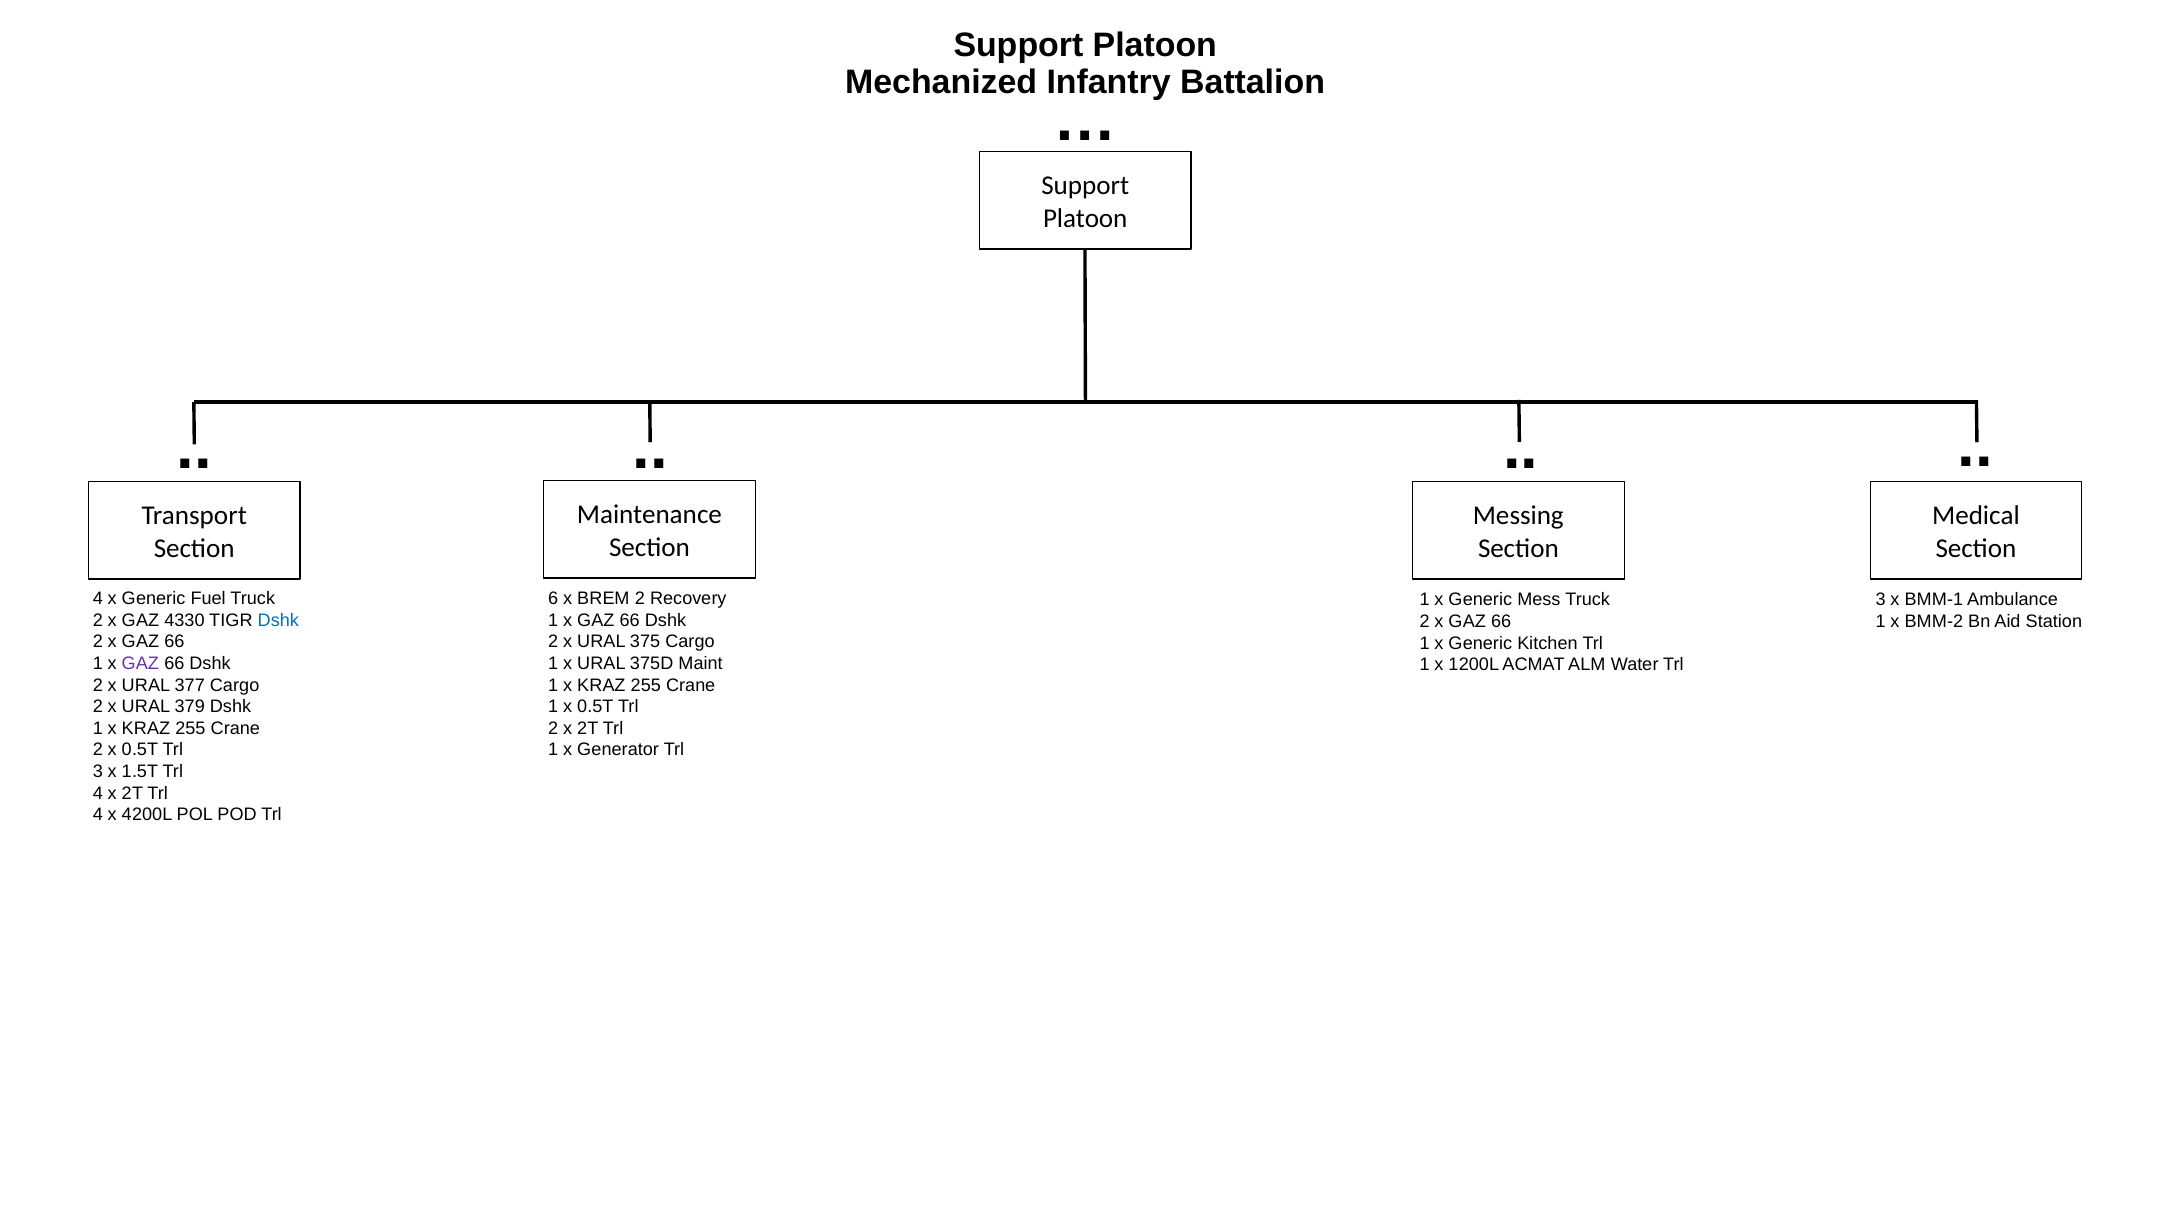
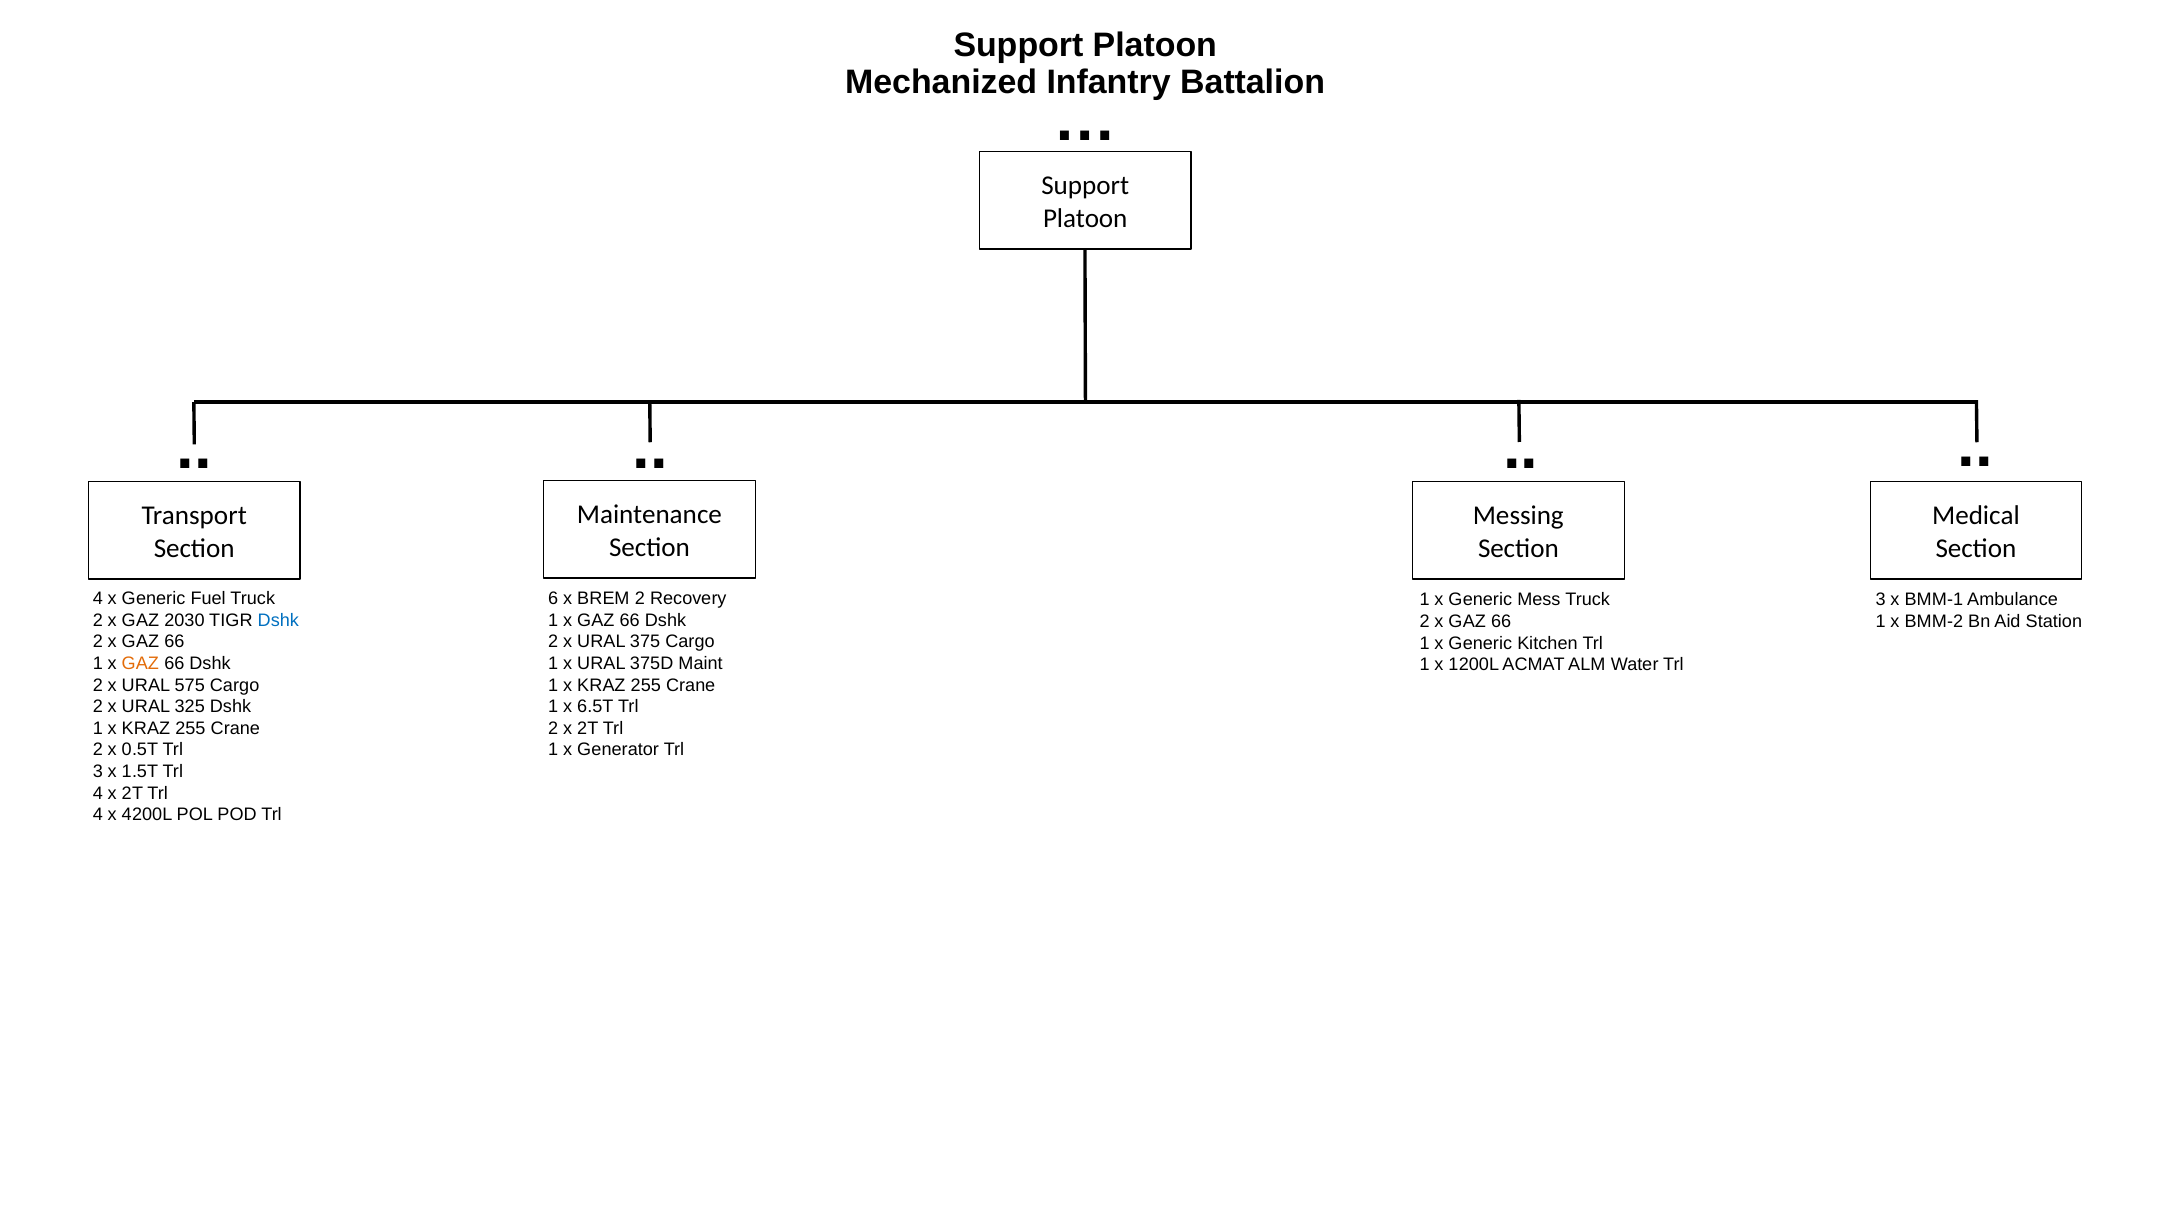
4330: 4330 -> 2030
GAZ at (140, 663) colour: purple -> orange
377: 377 -> 575
379: 379 -> 325
1 x 0.5T: 0.5T -> 6.5T
